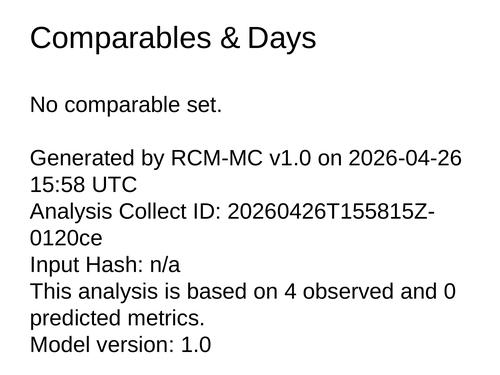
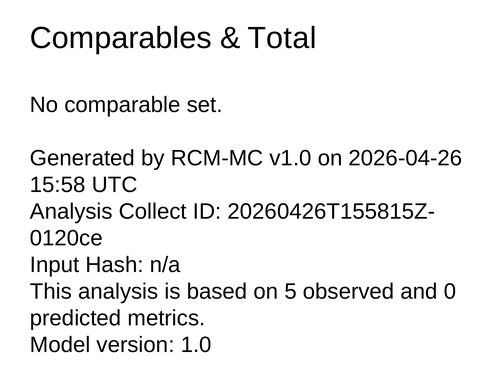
Days: Days -> Total
4: 4 -> 5
